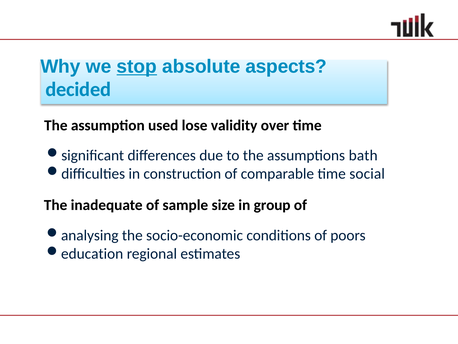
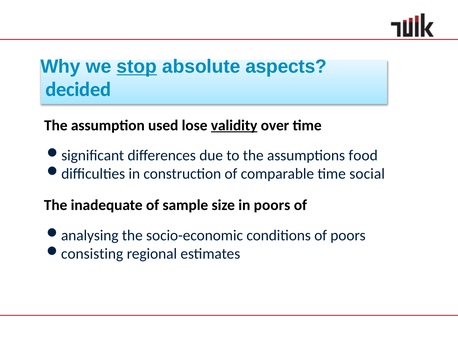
validity underline: none -> present
bath: bath -> food
in group: group -> poors
education: education -> consisting
